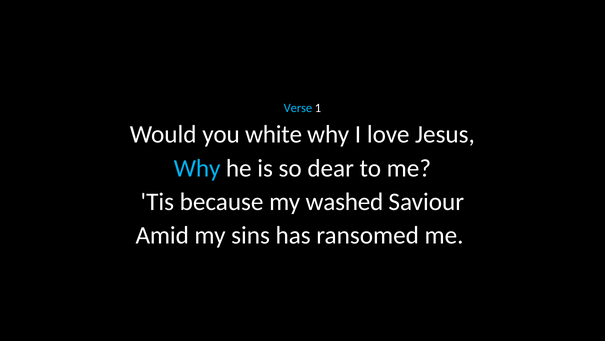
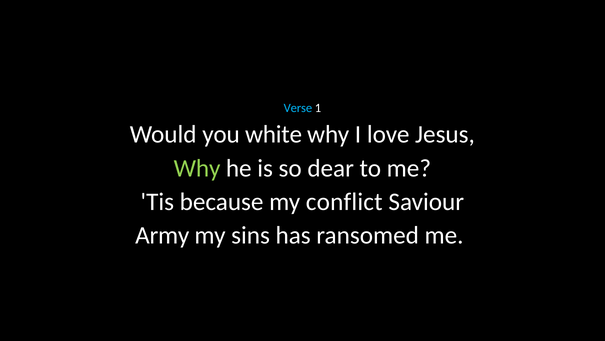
Why at (197, 168) colour: light blue -> light green
washed: washed -> conflict
Amid: Amid -> Army
